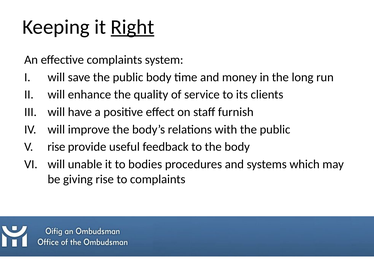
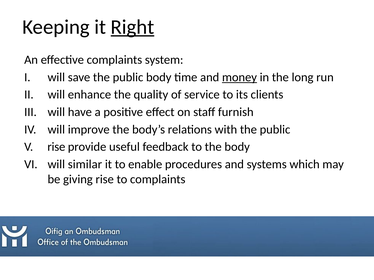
money underline: none -> present
unable: unable -> similar
bodies: bodies -> enable
